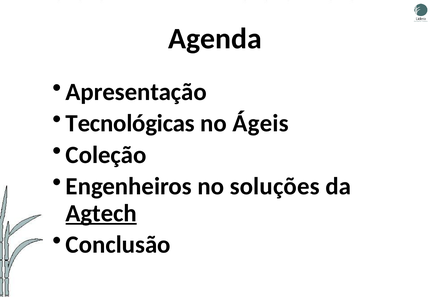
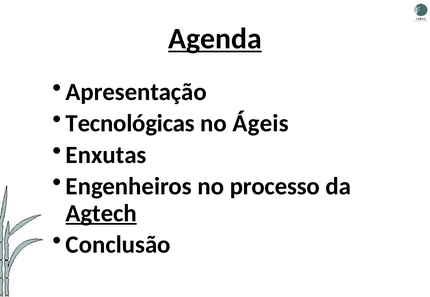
Agenda underline: none -> present
Coleção: Coleção -> Enxutas
soluções: soluções -> processo
